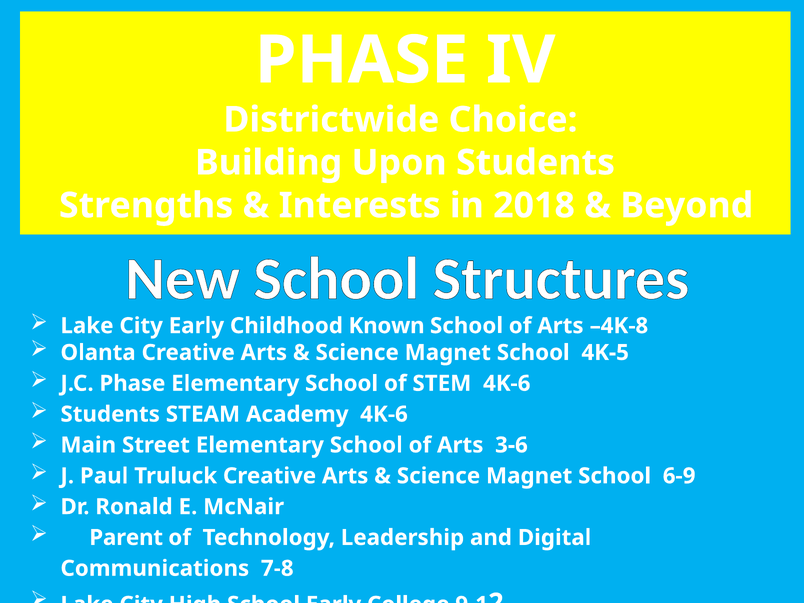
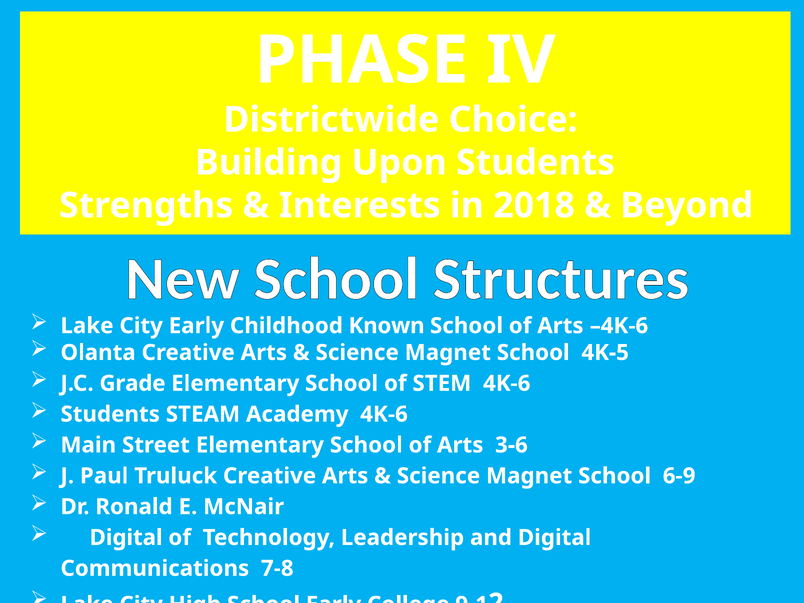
–4K-8: –4K-8 -> –4K-6
J.C Phase: Phase -> Grade
Parent at (126, 538): Parent -> Digital
